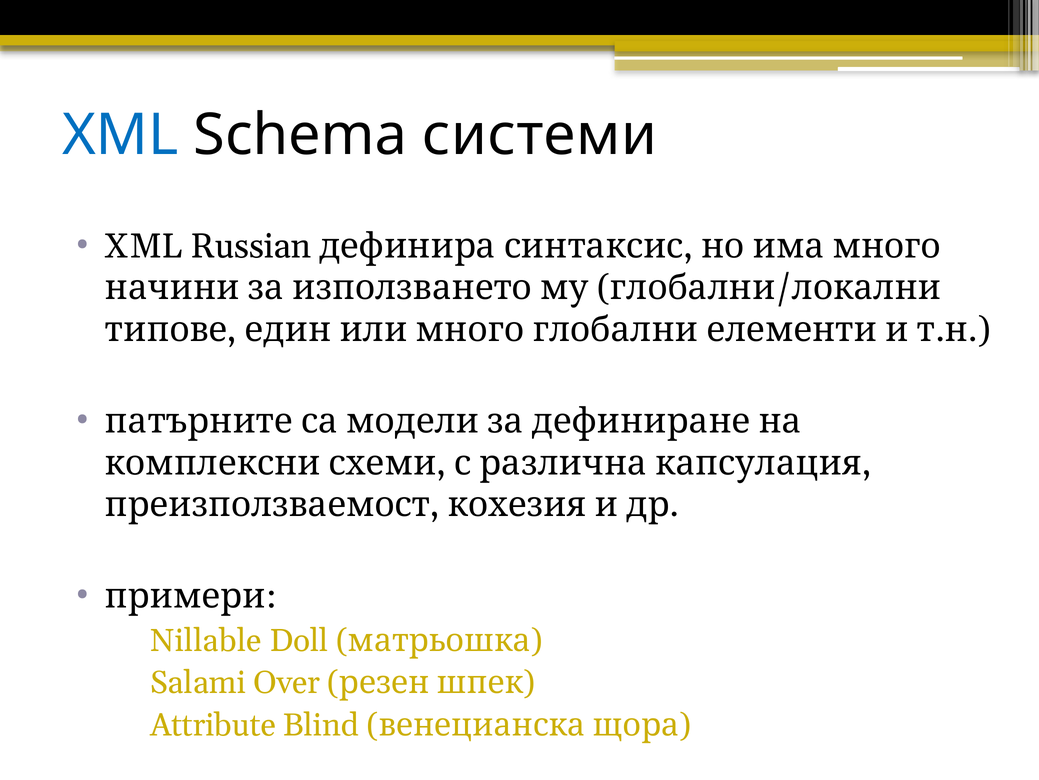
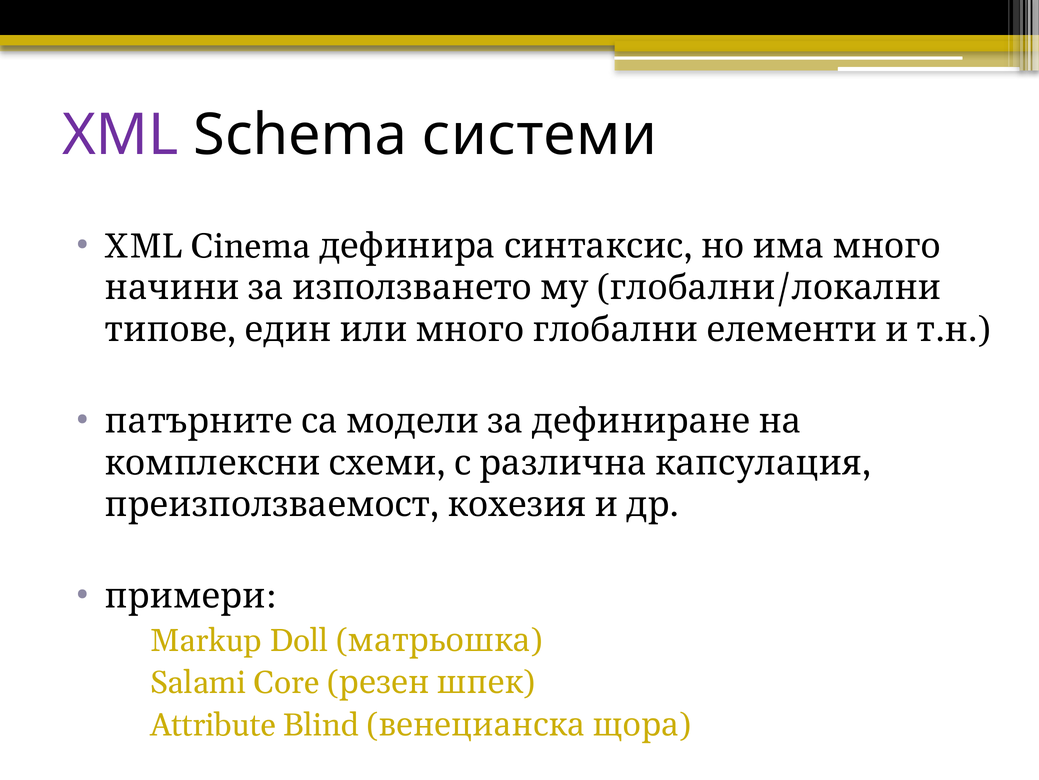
XML at (120, 135) colour: blue -> purple
Russian: Russian -> Cinema
Nillable: Nillable -> Markup
Over: Over -> Core
